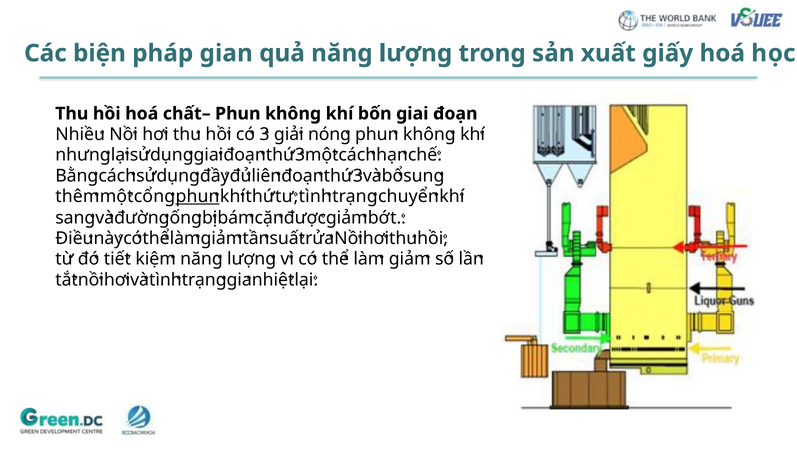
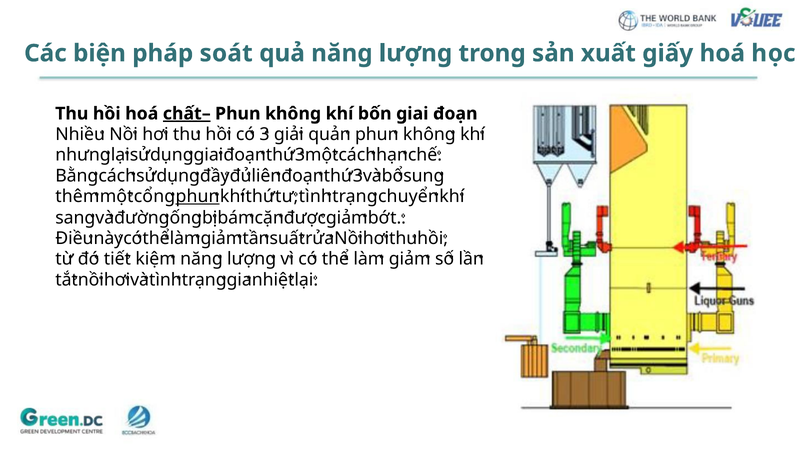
gian: gian -> soát
chất– underline: none -> present
nóng: nóng -> quản
